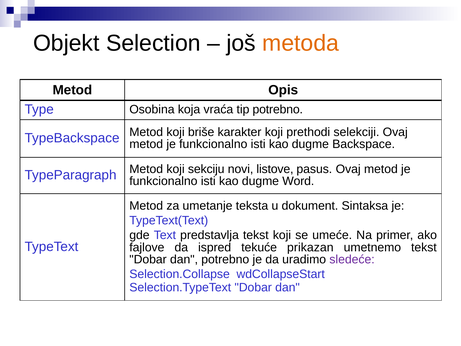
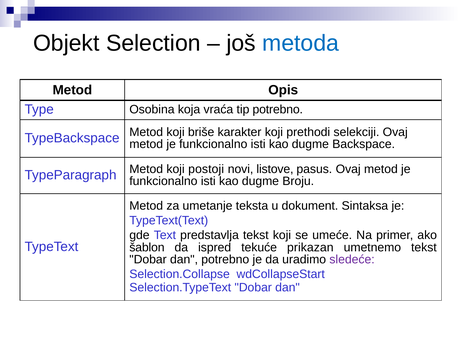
metoda colour: orange -> blue
sekciju: sekciju -> postoji
Word: Word -> Broju
fajlove: fajlove -> šablon
